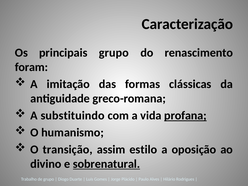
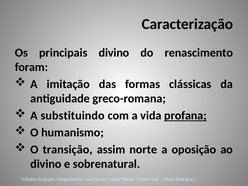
principais grupo: grupo -> divino
estilo: estilo -> norte
sobrenatural underline: present -> none
